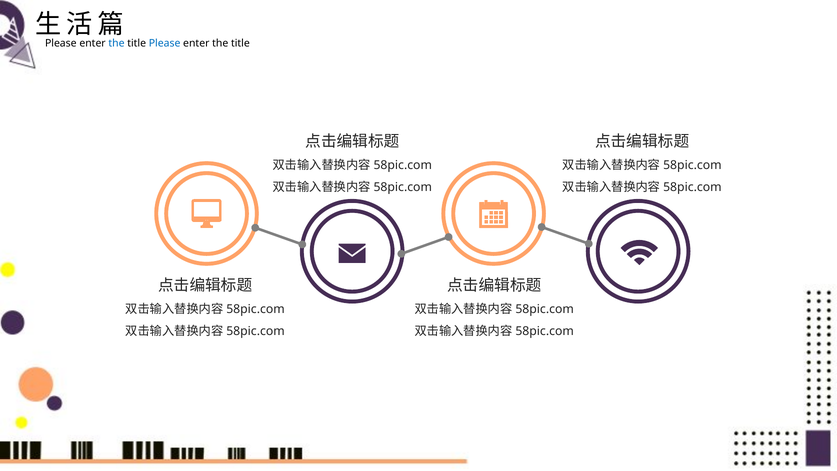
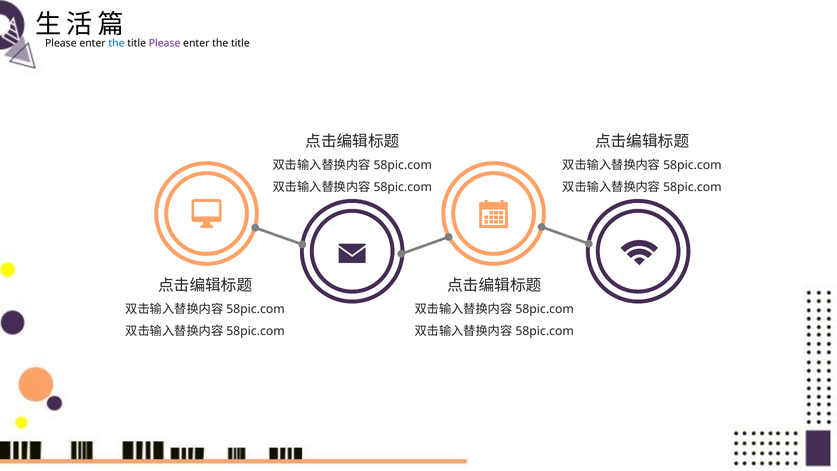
Please at (165, 43) colour: blue -> purple
